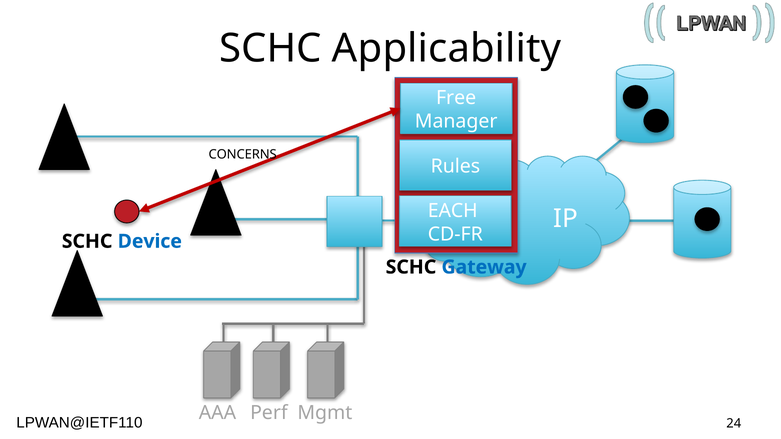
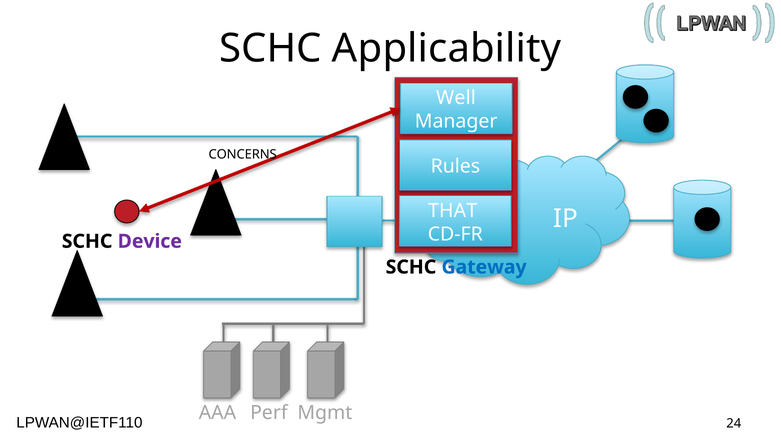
Free: Free -> Well
EACH: EACH -> THAT
Device colour: blue -> purple
